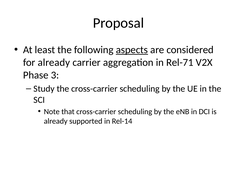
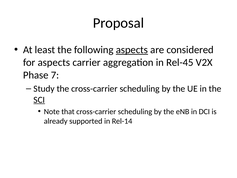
for already: already -> aspects
Rel-71: Rel-71 -> Rel-45
3: 3 -> 7
SCI underline: none -> present
